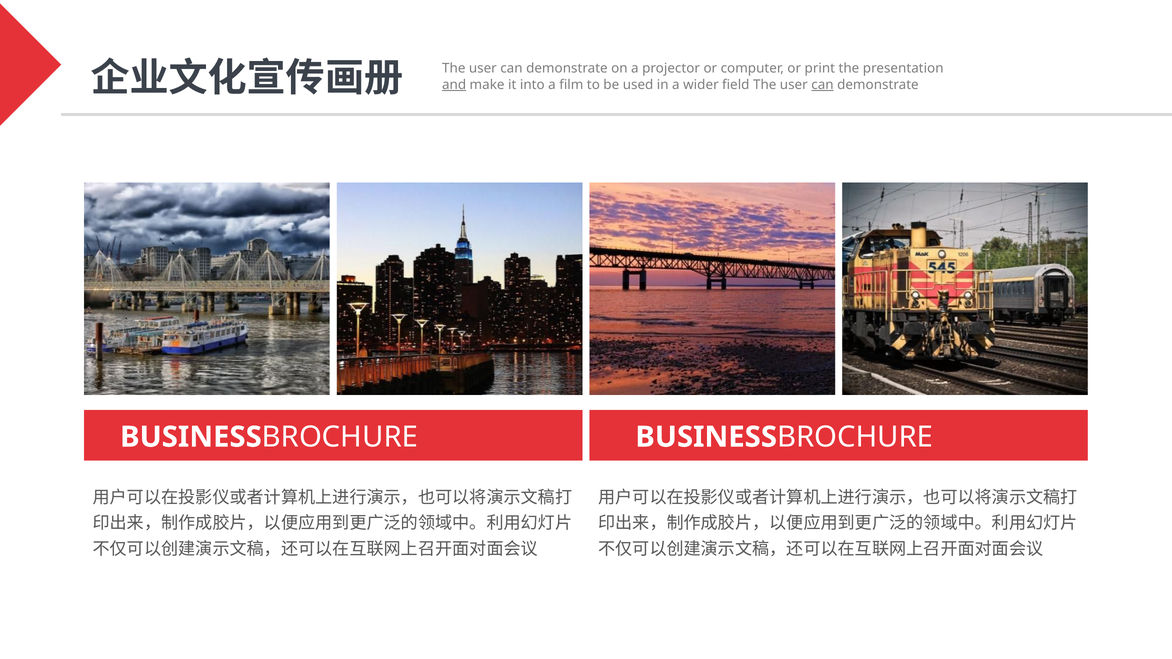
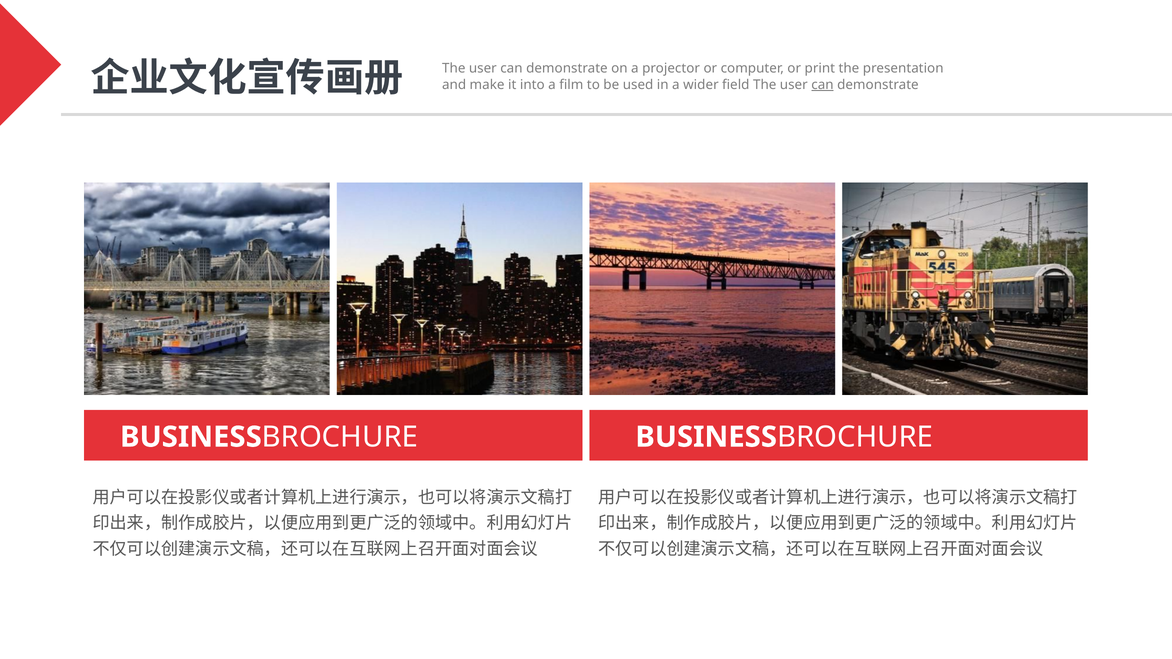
and underline: present -> none
